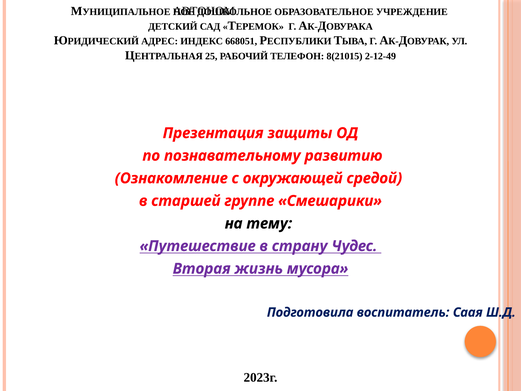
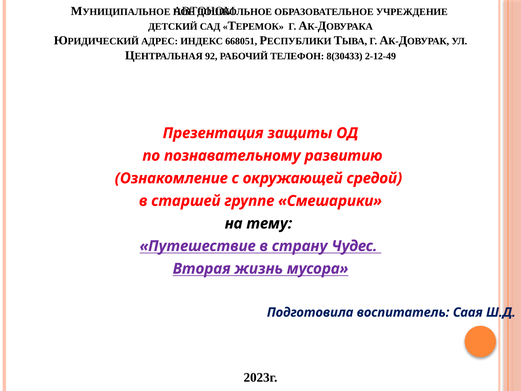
25: 25 -> 92
8(21015: 8(21015 -> 8(30433
